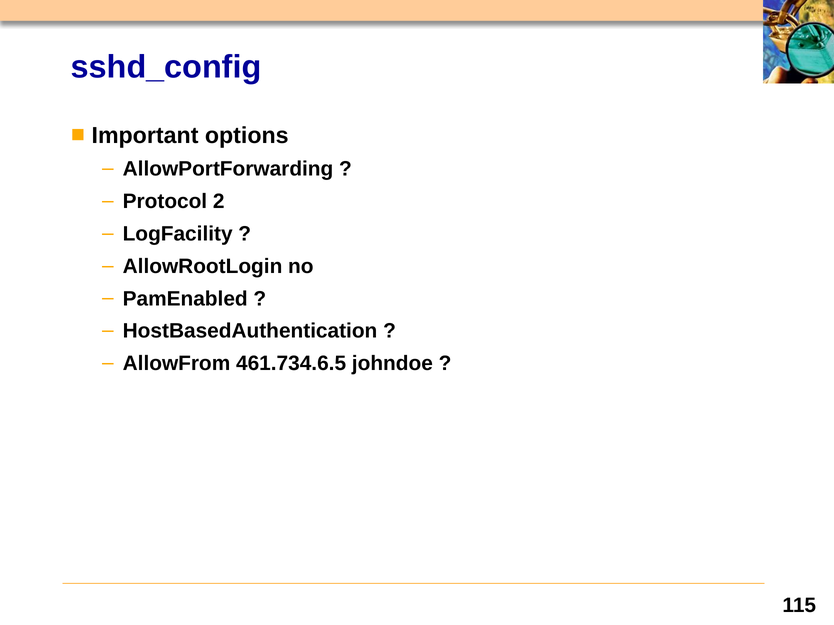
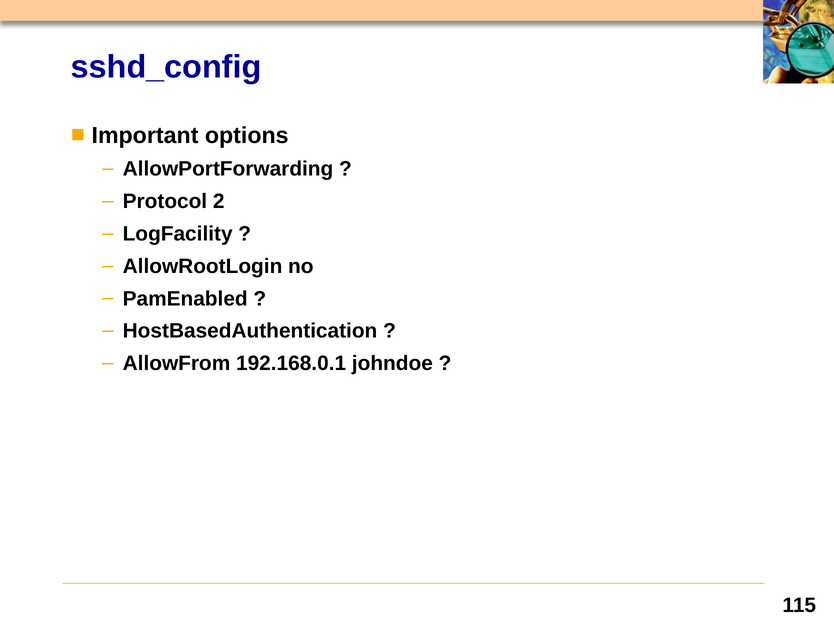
461.734.6.5: 461.734.6.5 -> 192.168.0.1
